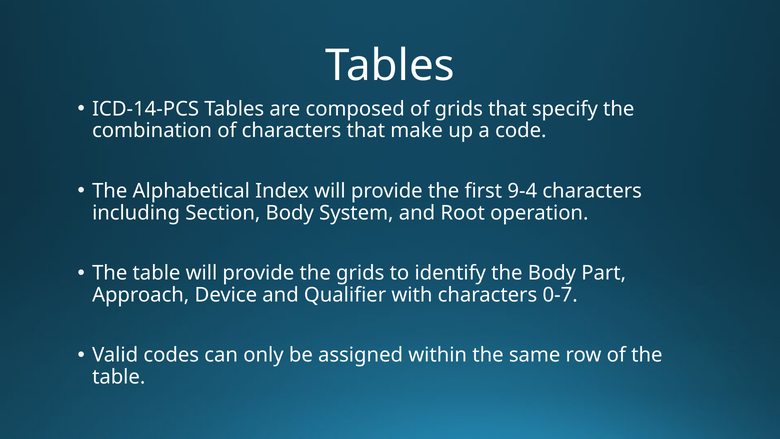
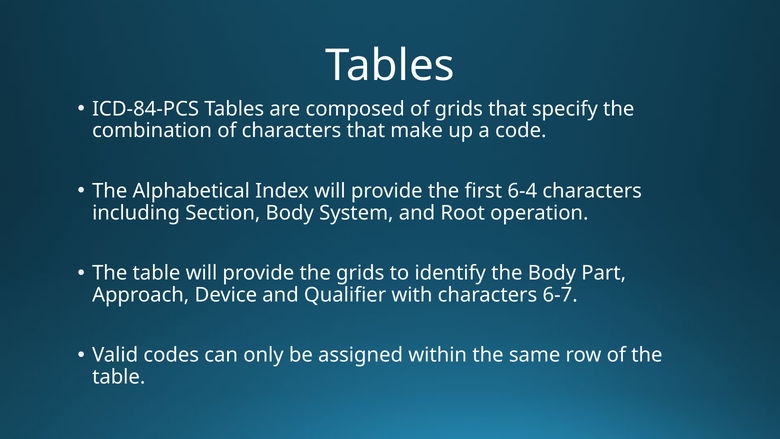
ICD-14-PCS: ICD-14-PCS -> ICD-84-PCS
9-4: 9-4 -> 6-4
0-7: 0-7 -> 6-7
